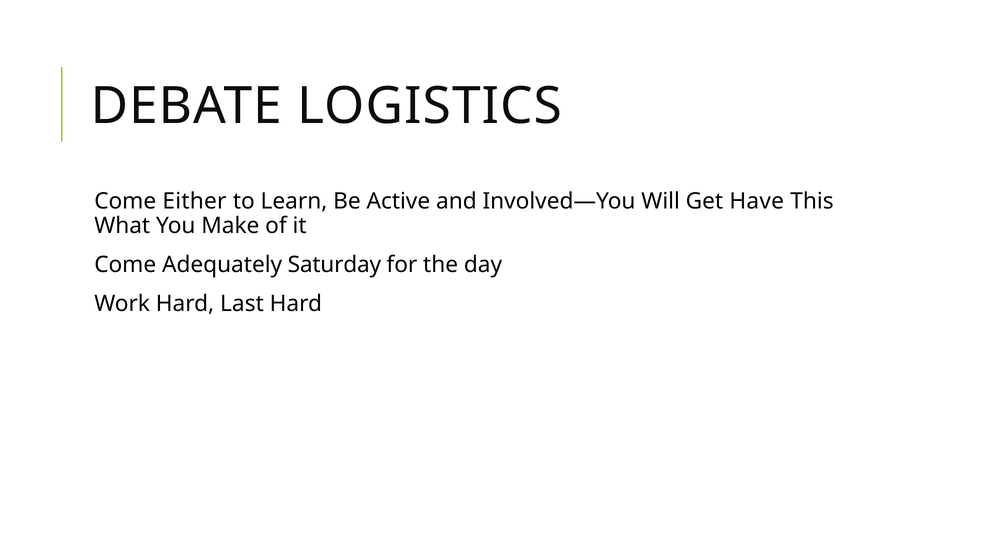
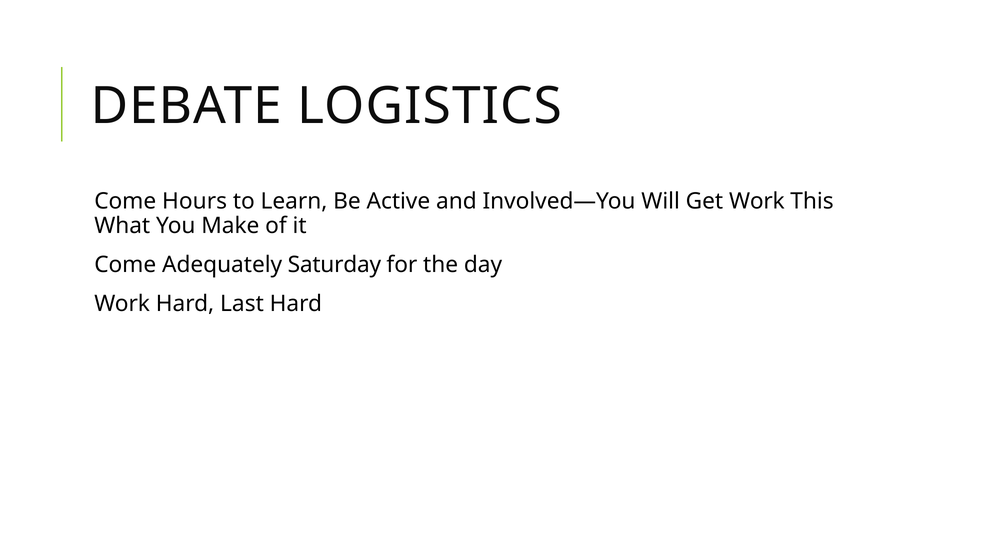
Either: Either -> Hours
Get Have: Have -> Work
